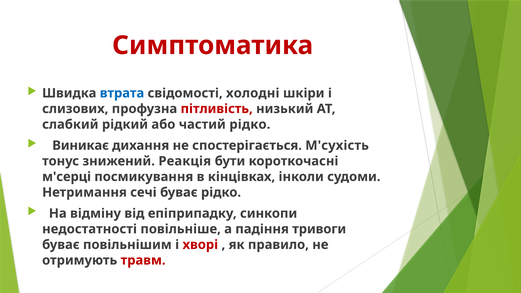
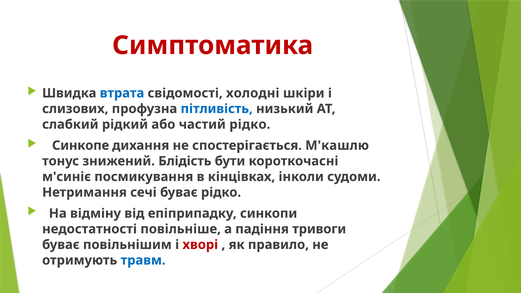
пітливість colour: red -> blue
Виникає: Виникає -> Синкопе
М'сухість: М'сухість -> М'кашлю
Реакція: Реакція -> Блідість
м'серці: м'серці -> м'синіє
травм colour: red -> blue
